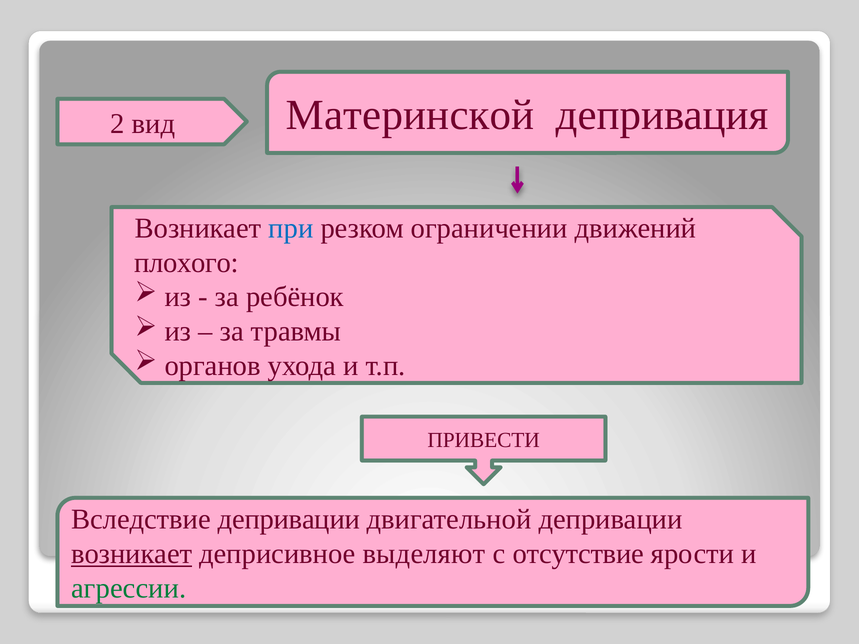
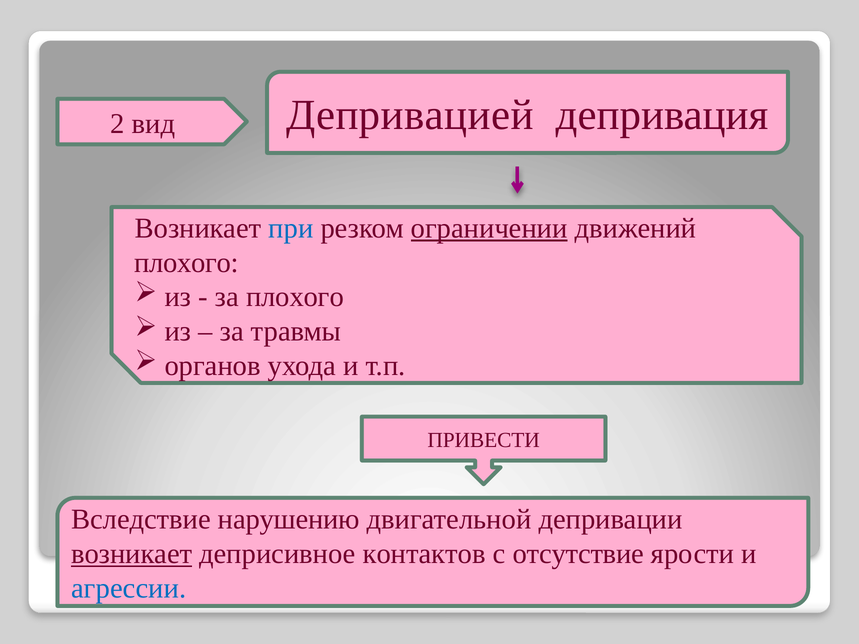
Материнской: Материнской -> Депривацией
ограничении underline: none -> present
за ребёнок: ребёнок -> плохого
Вследствие депривации: депривации -> нарушению
выделяют: выделяют -> контактов
агрессии colour: green -> blue
